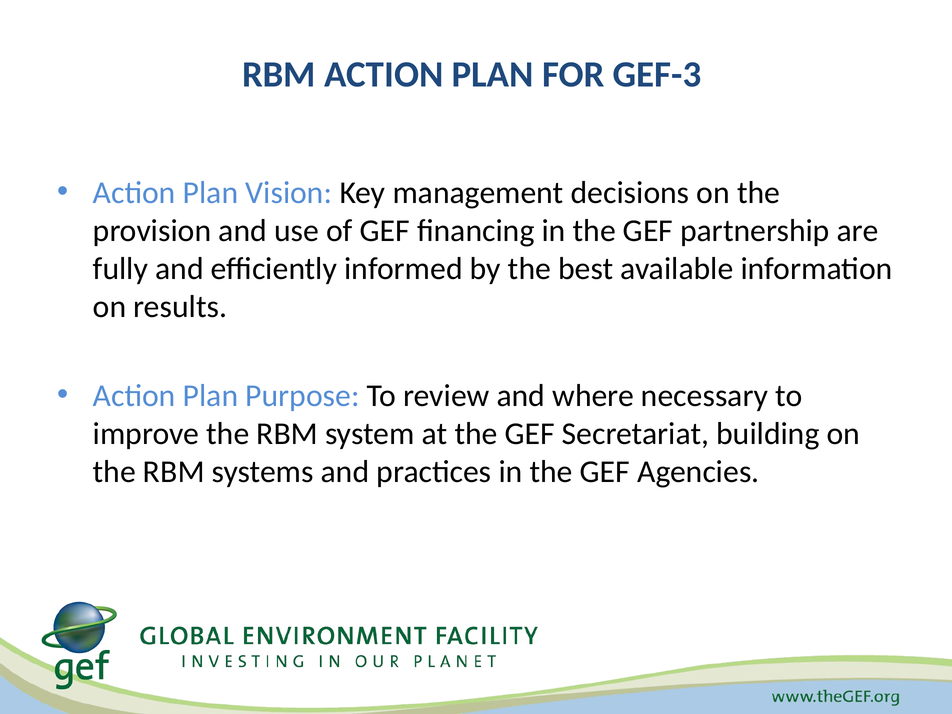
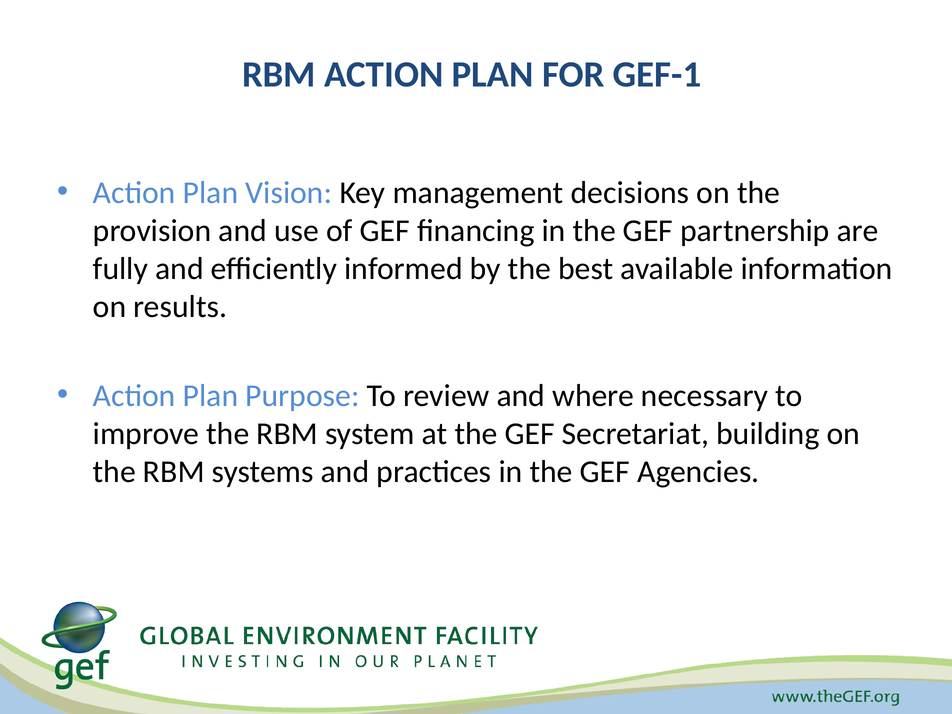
GEF-3: GEF-3 -> GEF-1
